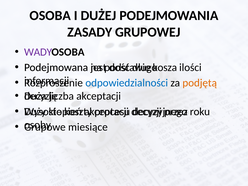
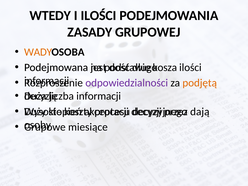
OSOBA at (50, 16): OSOBA -> WTEDY
I DUŻEJ: DUŻEJ -> ILOŚCI
WADY colour: purple -> orange
odpowiedzialności colour: blue -> purple
liczba akceptacji: akceptacji -> informacji
roku: roku -> dają
